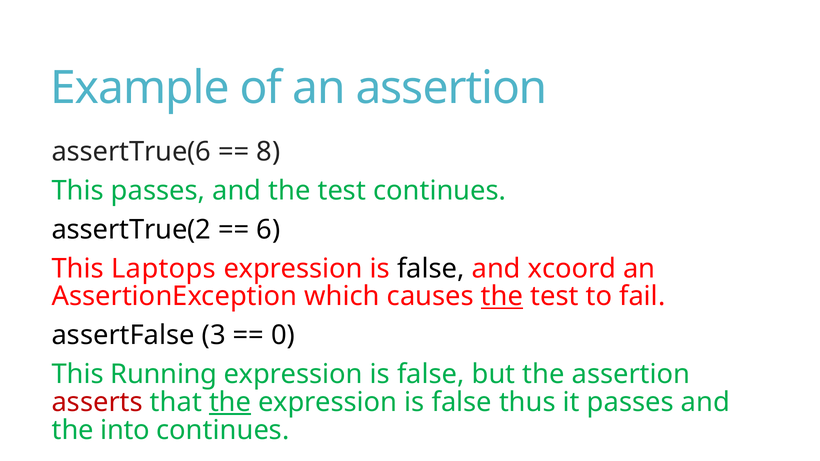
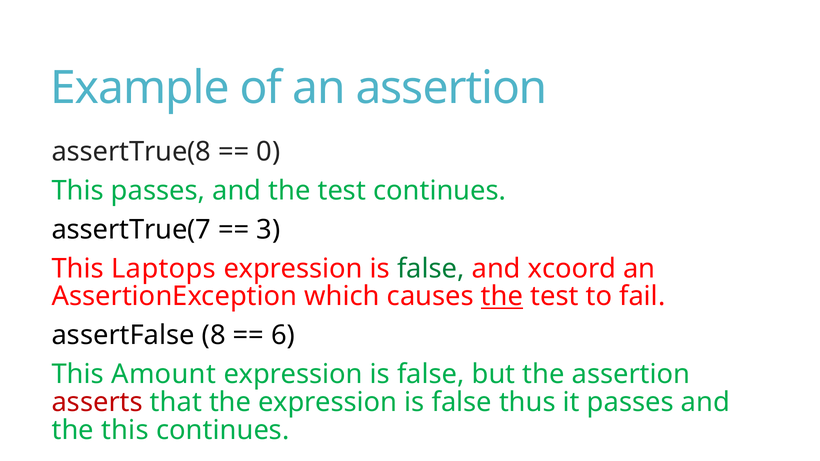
assertTrue(6: assertTrue(6 -> assertTrue(8
8: 8 -> 0
assertTrue(2: assertTrue(2 -> assertTrue(7
6: 6 -> 3
false at (431, 269) colour: black -> green
3: 3 -> 8
0: 0 -> 6
Running: Running -> Amount
the at (230, 402) underline: present -> none
the into: into -> this
